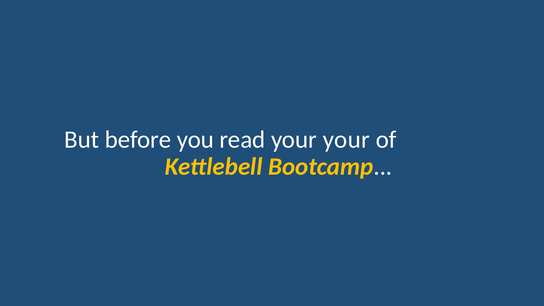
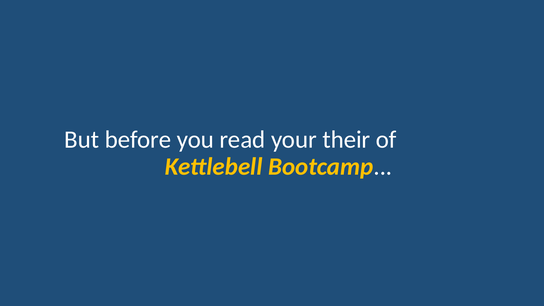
your your: your -> their
